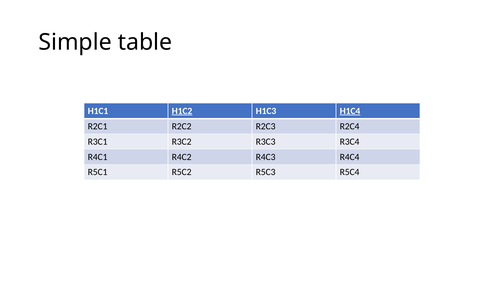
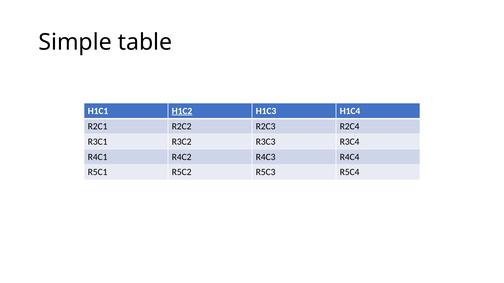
H1C4 underline: present -> none
